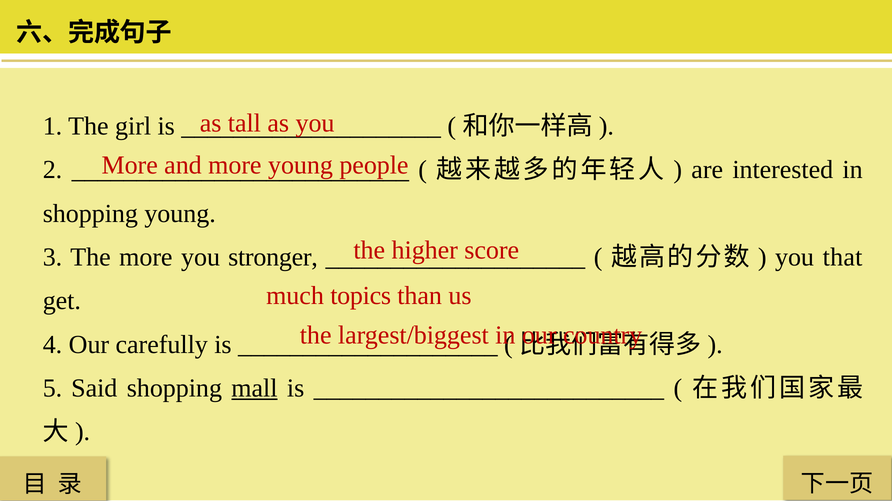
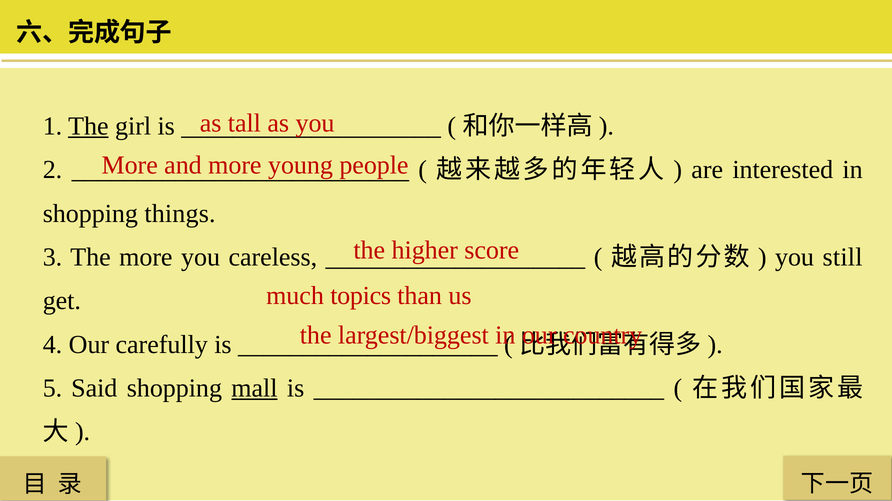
The at (88, 126) underline: none -> present
shopping young: young -> things
stronger: stronger -> careless
that: that -> still
